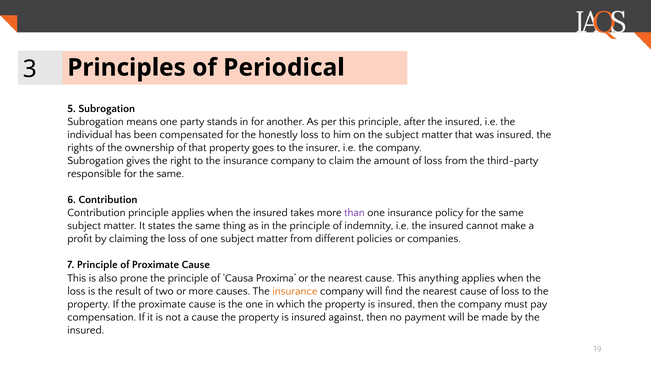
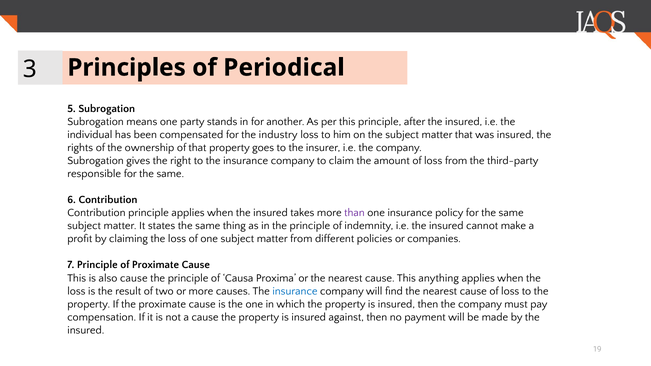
honestly: honestly -> industry
also prone: prone -> cause
insurance at (295, 291) colour: orange -> blue
